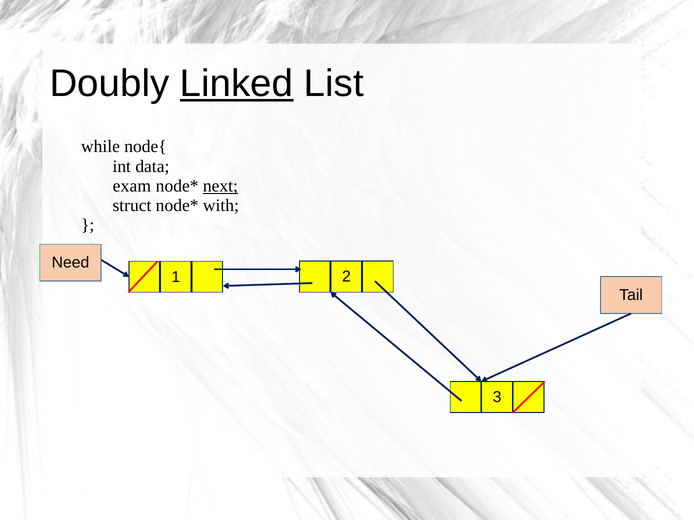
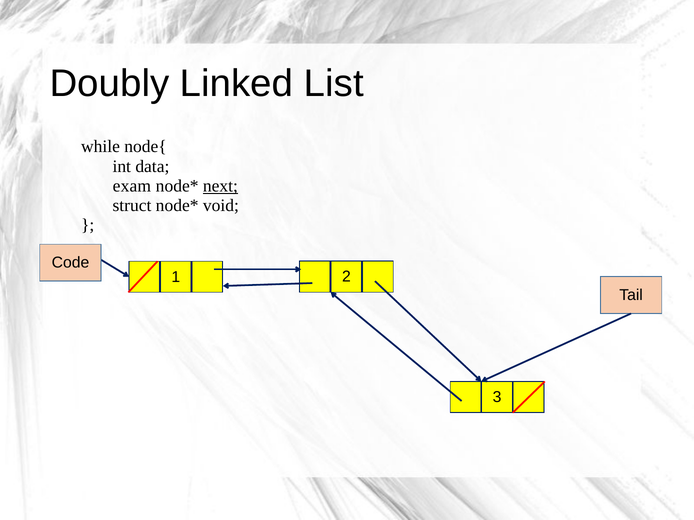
Linked underline: present -> none
with: with -> void
Need: Need -> Code
